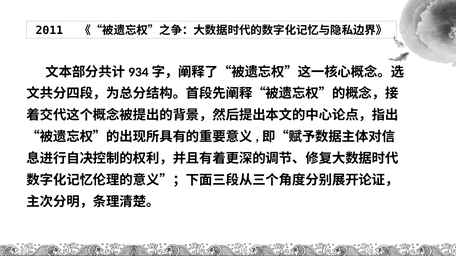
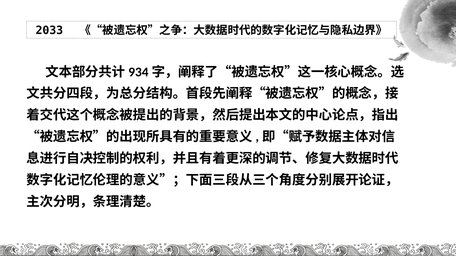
2011: 2011 -> 2033
